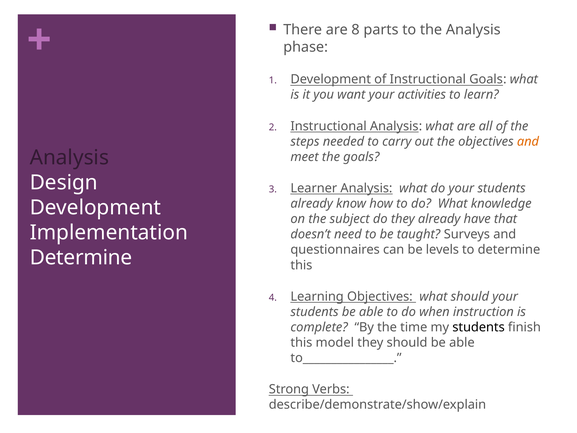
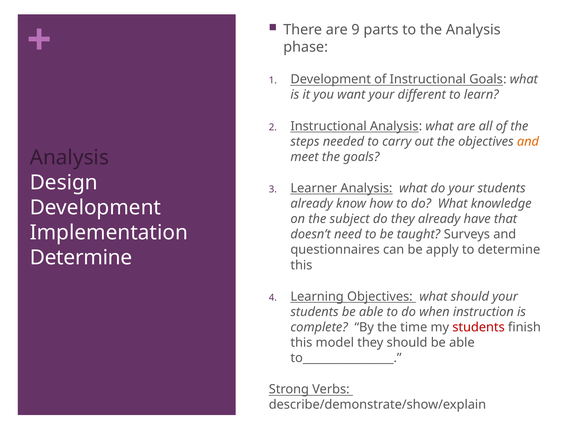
8: 8 -> 9
activities: activities -> different
levels: levels -> apply
students at (479, 327) colour: black -> red
